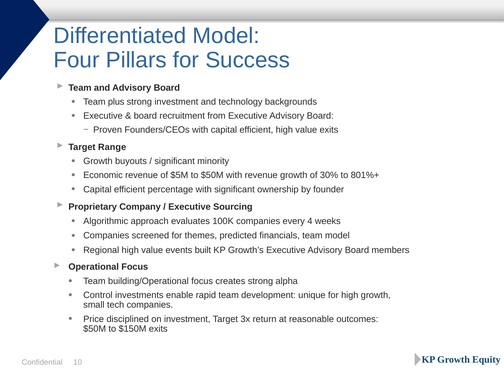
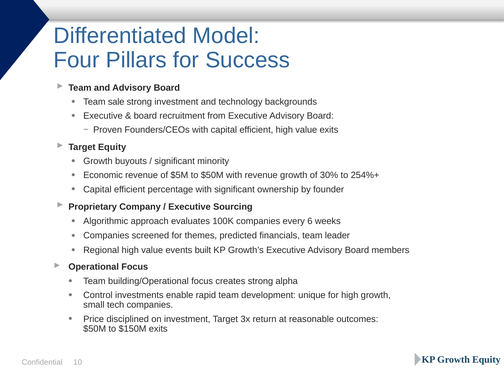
plus: plus -> sale
Target Range: Range -> Equity
801%+: 801%+ -> 254%+
4: 4 -> 6
team model: model -> leader
